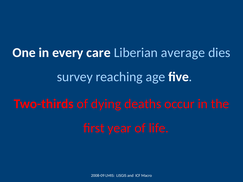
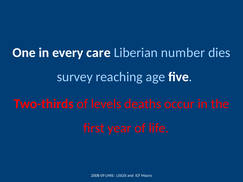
average: average -> number
dying: dying -> levels
